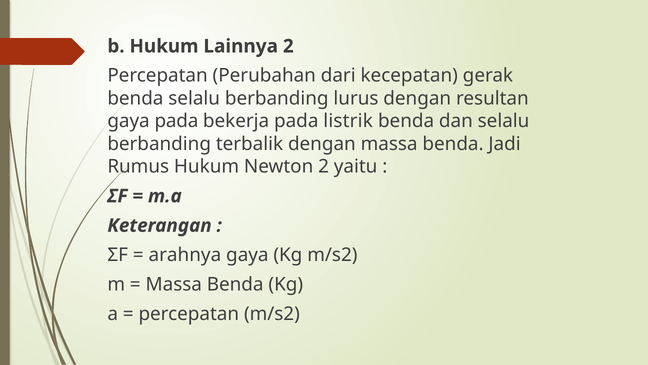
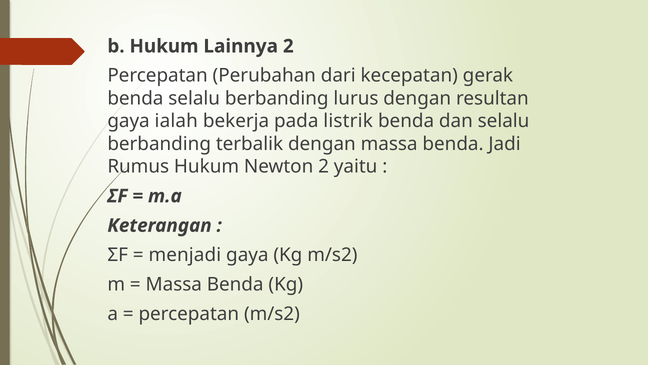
gaya pada: pada -> ialah
arahnya: arahnya -> menjadi
